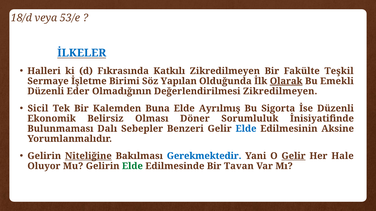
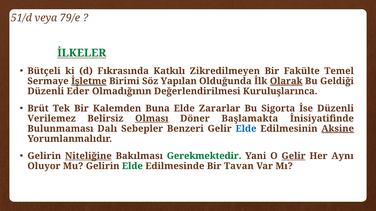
18/d: 18/d -> 51/d
53/e: 53/e -> 79/e
İLKELER colour: blue -> green
Halleri: Halleri -> Bütçeli
Teşkil: Teşkil -> Temel
İşletme underline: none -> present
Emekli: Emekli -> Geldiği
Değerlendirilmesi Zikredilmeyen: Zikredilmeyen -> Kuruluşlarınca
Sicil: Sicil -> Brüt
Ayrılmış: Ayrılmış -> Zararlar
Ekonomik: Ekonomik -> Verilemez
Olması underline: none -> present
Sorumluluk: Sorumluluk -> Başlamakta
Aksine underline: none -> present
Gerekmektedir colour: blue -> green
Hale: Hale -> Aynı
